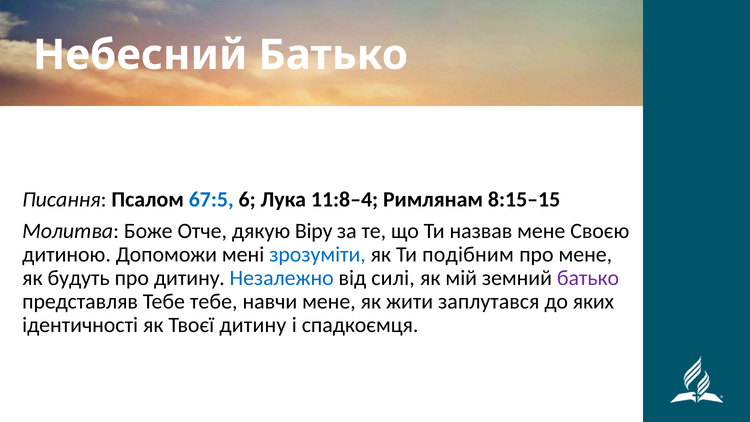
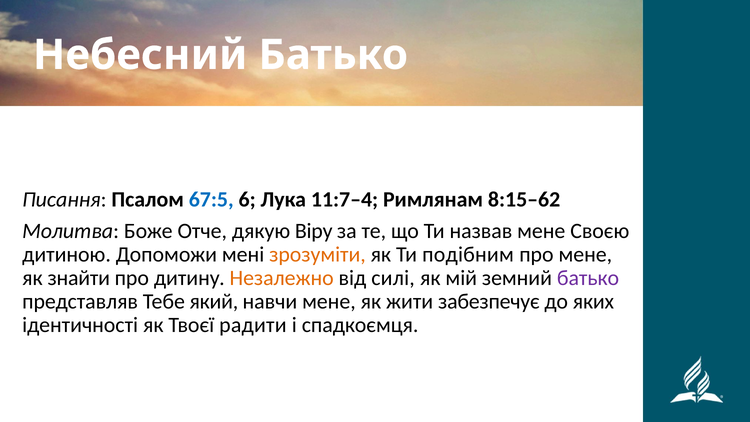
11:8–4: 11:8–4 -> 11:7–4
8:15–15: 8:15–15 -> 8:15–62
зрозуміти colour: blue -> orange
будуть: будуть -> знайти
Незалежно colour: blue -> orange
Тебе тебе: тебе -> який
заплутався: заплутався -> забезпечує
Твоєї дитину: дитину -> радити
